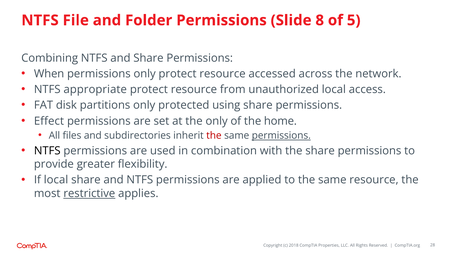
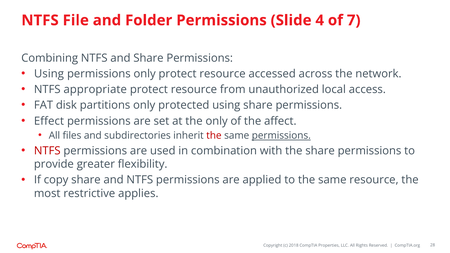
8: 8 -> 4
5: 5 -> 7
When at (49, 74): When -> Using
home: home -> affect
NTFS at (47, 151) colour: black -> red
If local: local -> copy
restrictive underline: present -> none
